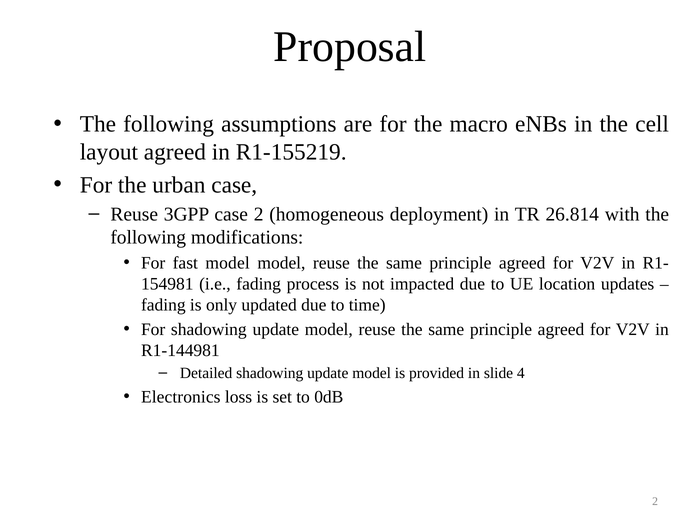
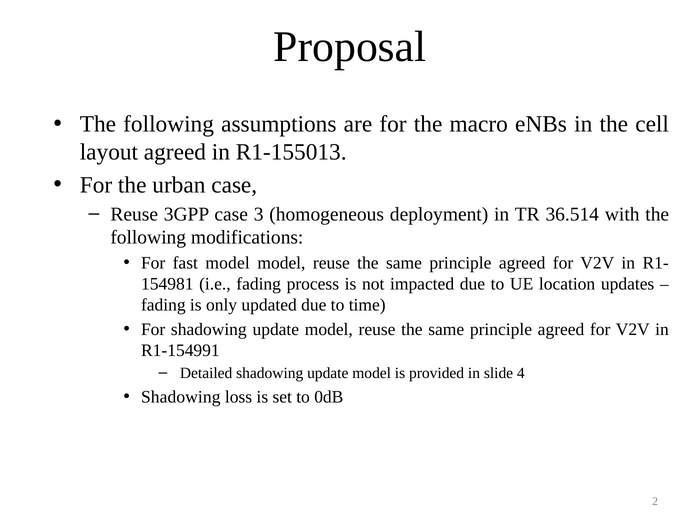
R1-155219: R1-155219 -> R1-155013
case 2: 2 -> 3
26.814: 26.814 -> 36.514
R1-144981: R1-144981 -> R1-154991
Electronics at (181, 397): Electronics -> Shadowing
